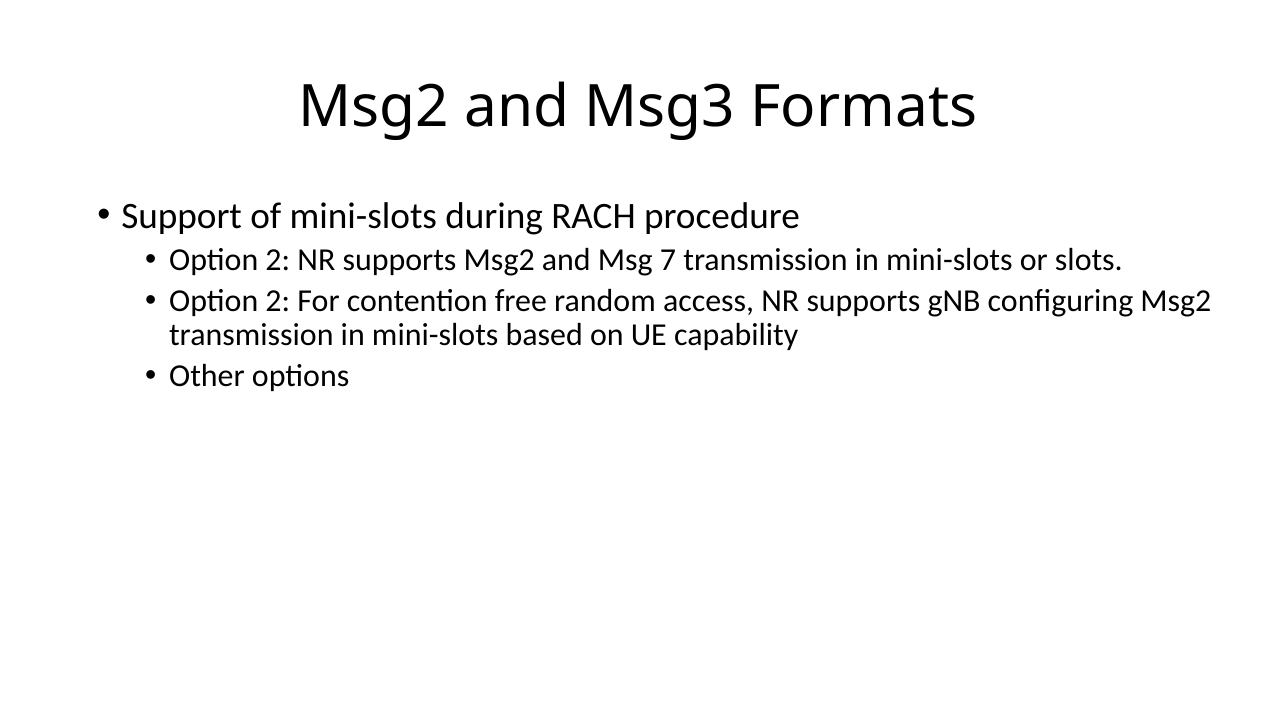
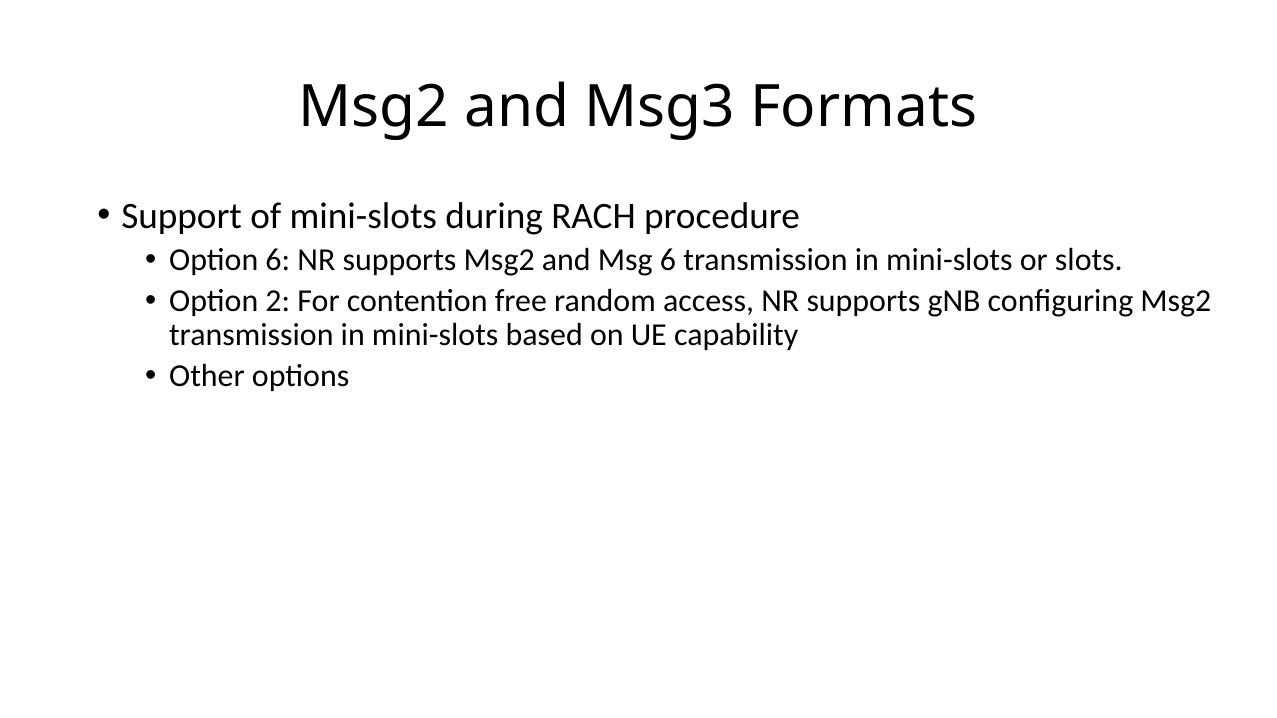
2 at (278, 260): 2 -> 6
Msg 7: 7 -> 6
